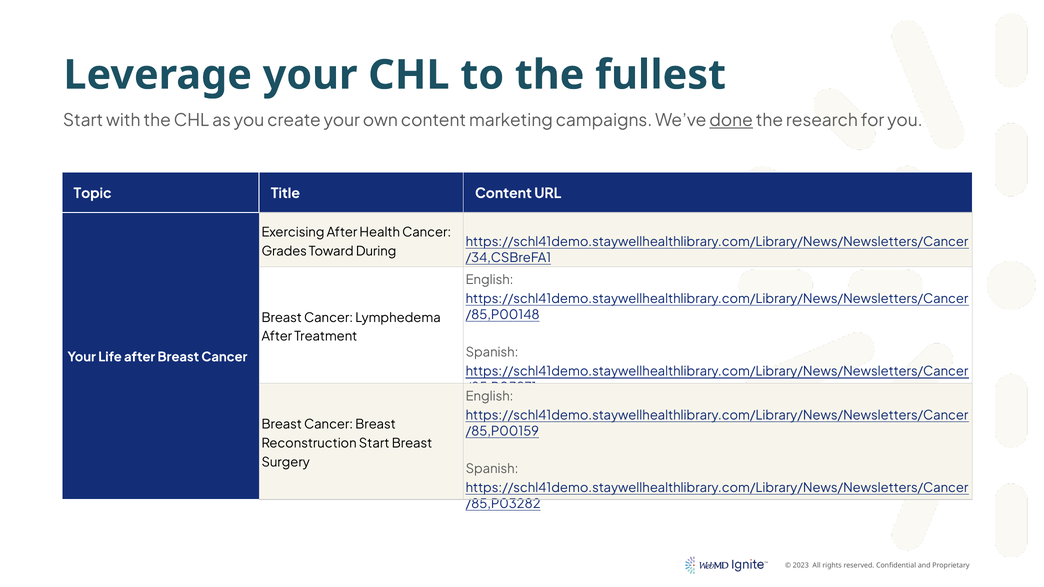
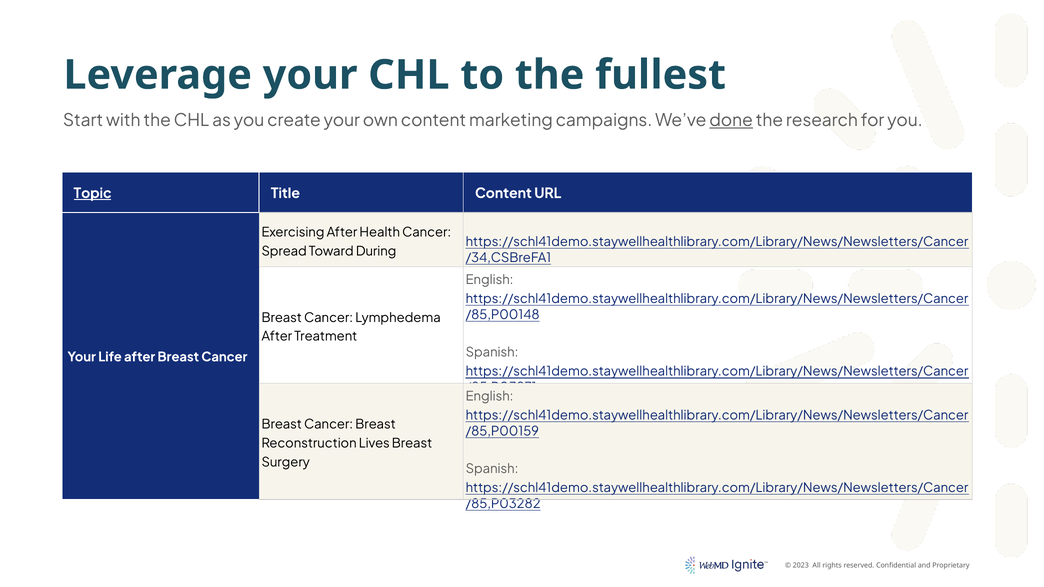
Topic underline: none -> present
Grades: Grades -> Spread
Reconstruction Start: Start -> Lives
